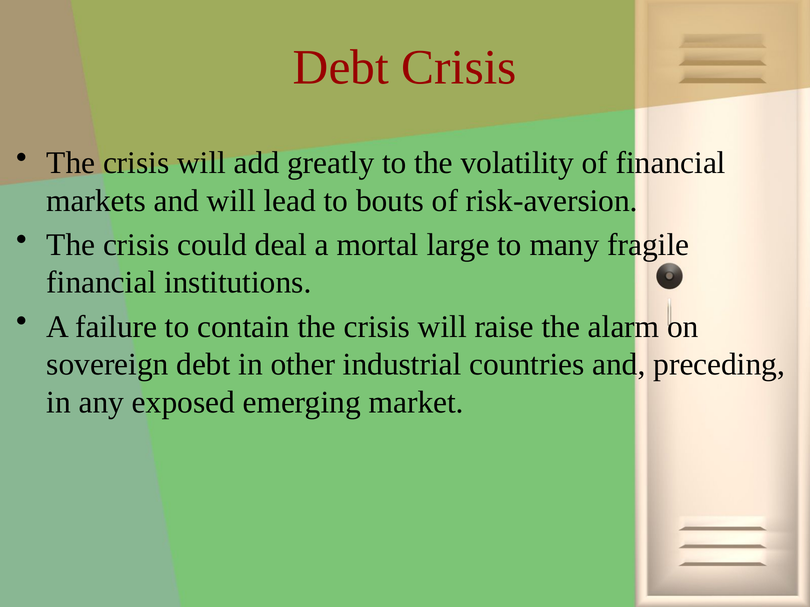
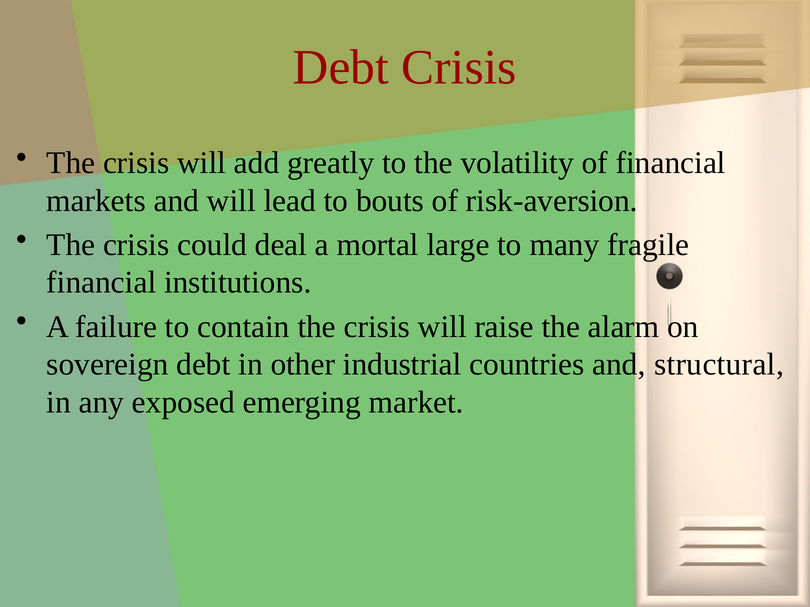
preceding: preceding -> structural
